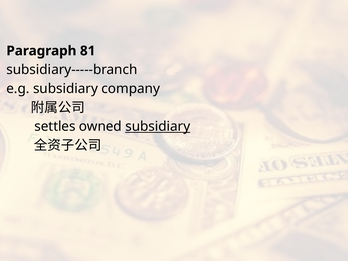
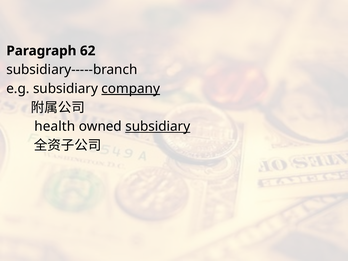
81: 81 -> 62
company underline: none -> present
settles: settles -> health
